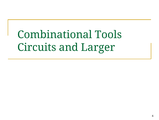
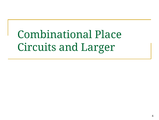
Tools: Tools -> Place
